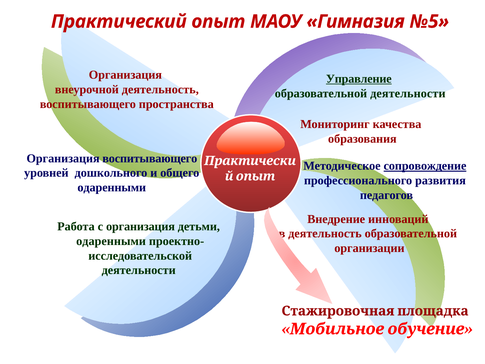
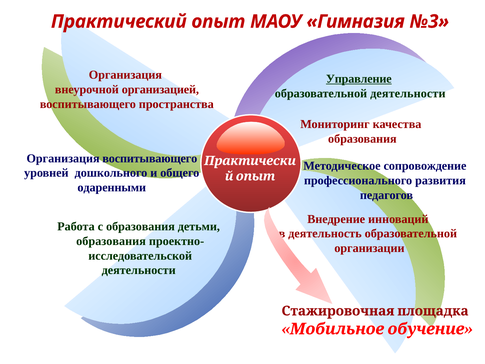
№5: №5 -> №3
внеурочной деятельность: деятельность -> организацией
сопровождение underline: present -> none
с организация: организация -> образования
одаренными at (111, 241): одаренными -> образования
